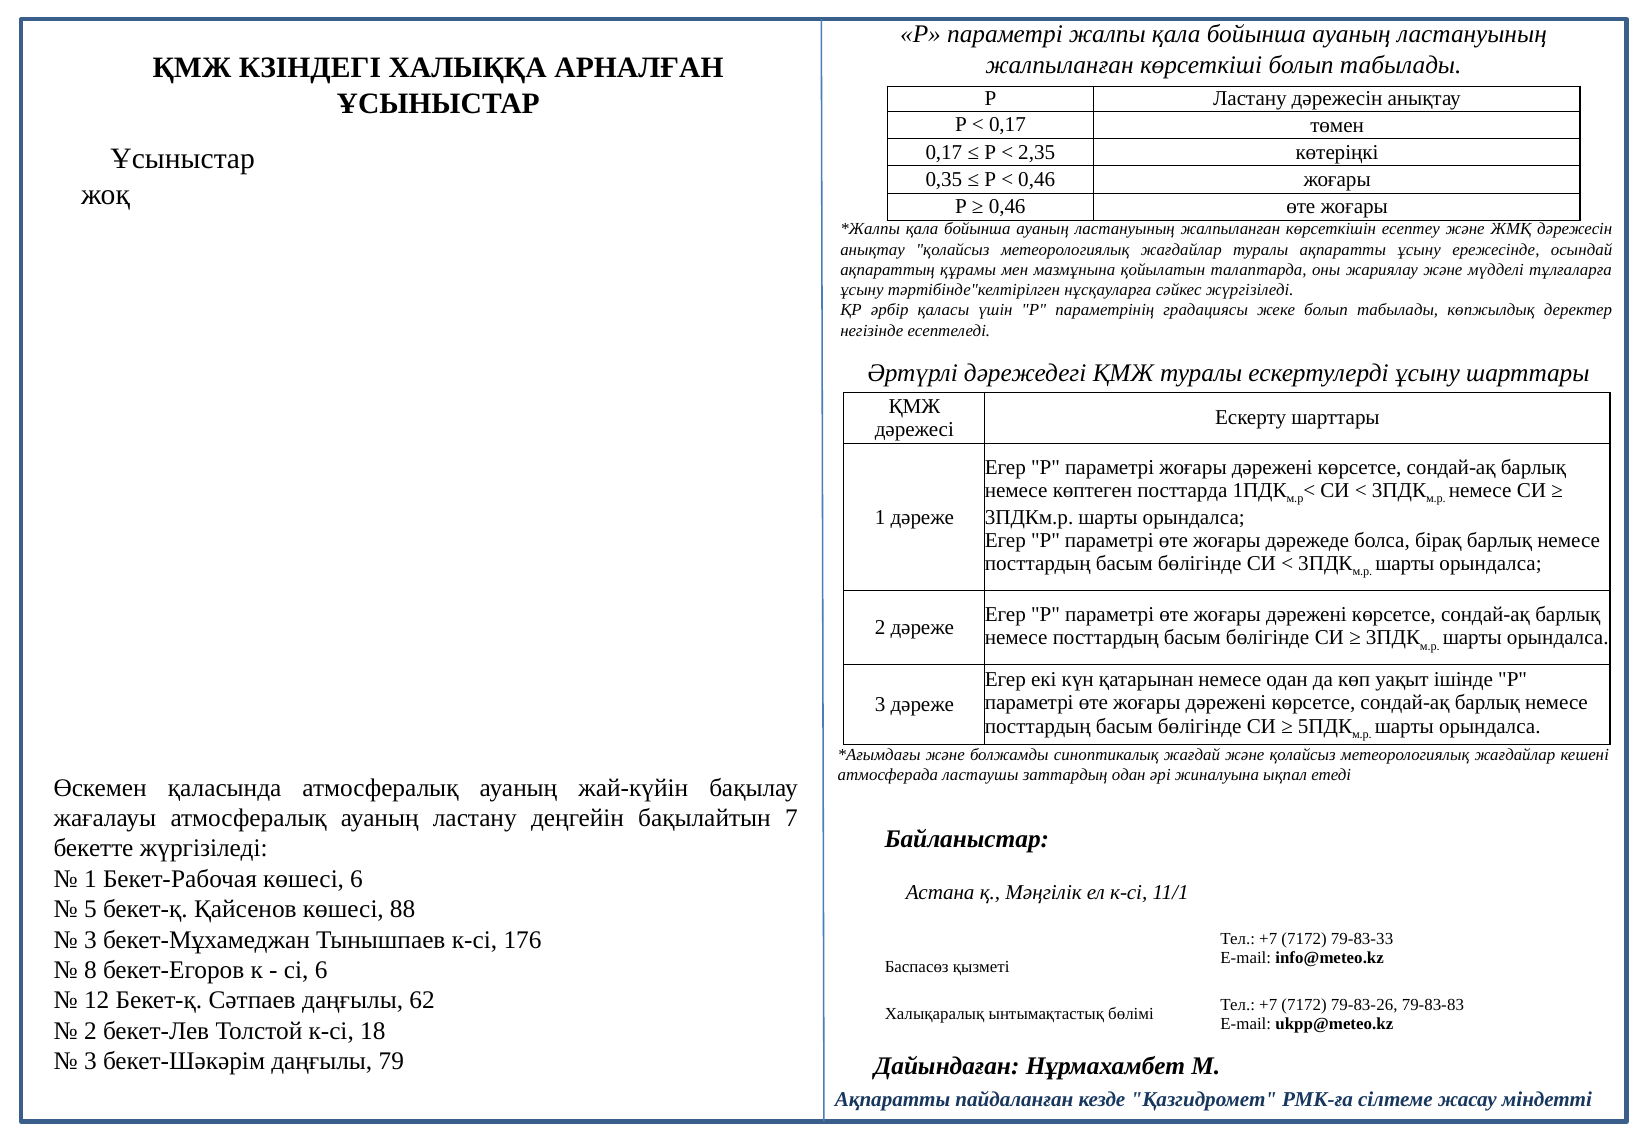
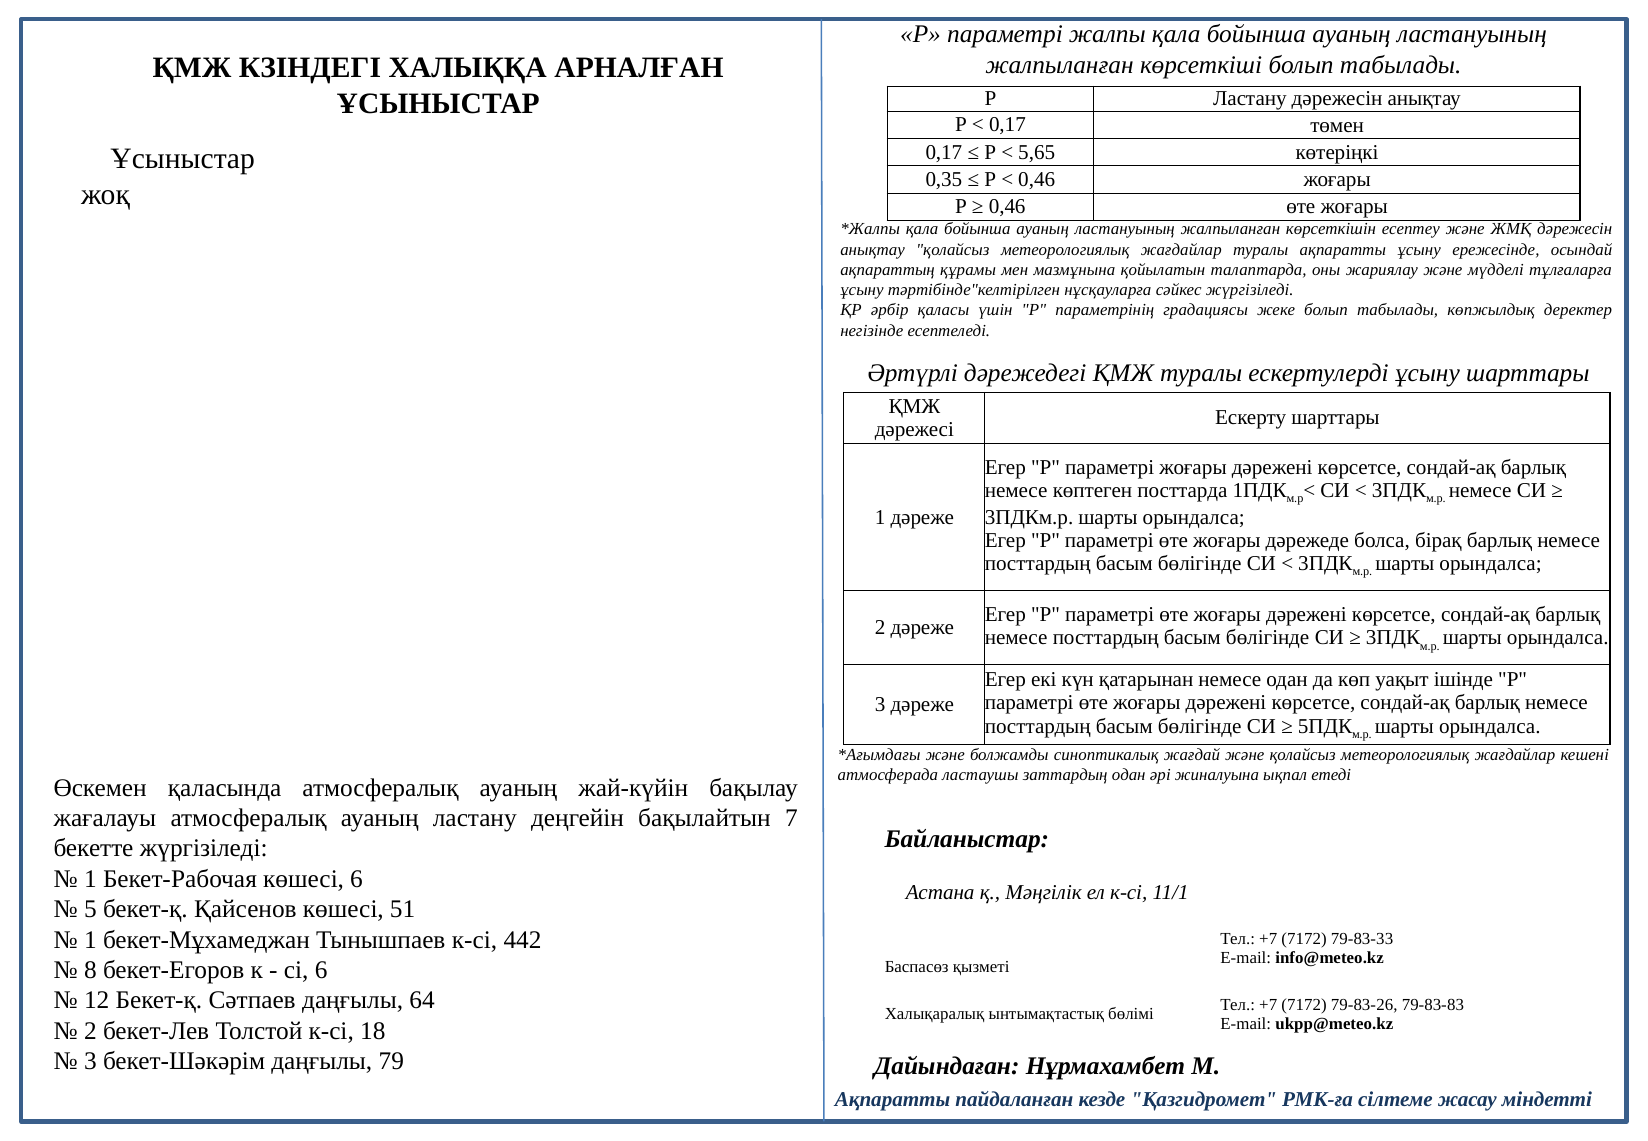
2,35: 2,35 -> 5,65
88: 88 -> 51
3 at (90, 940): 3 -> 1
176: 176 -> 442
62: 62 -> 64
